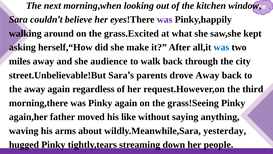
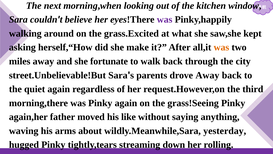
was at (221, 47) colour: blue -> orange
audience: audience -> fortunate
the away: away -> quiet
people: people -> rolling
